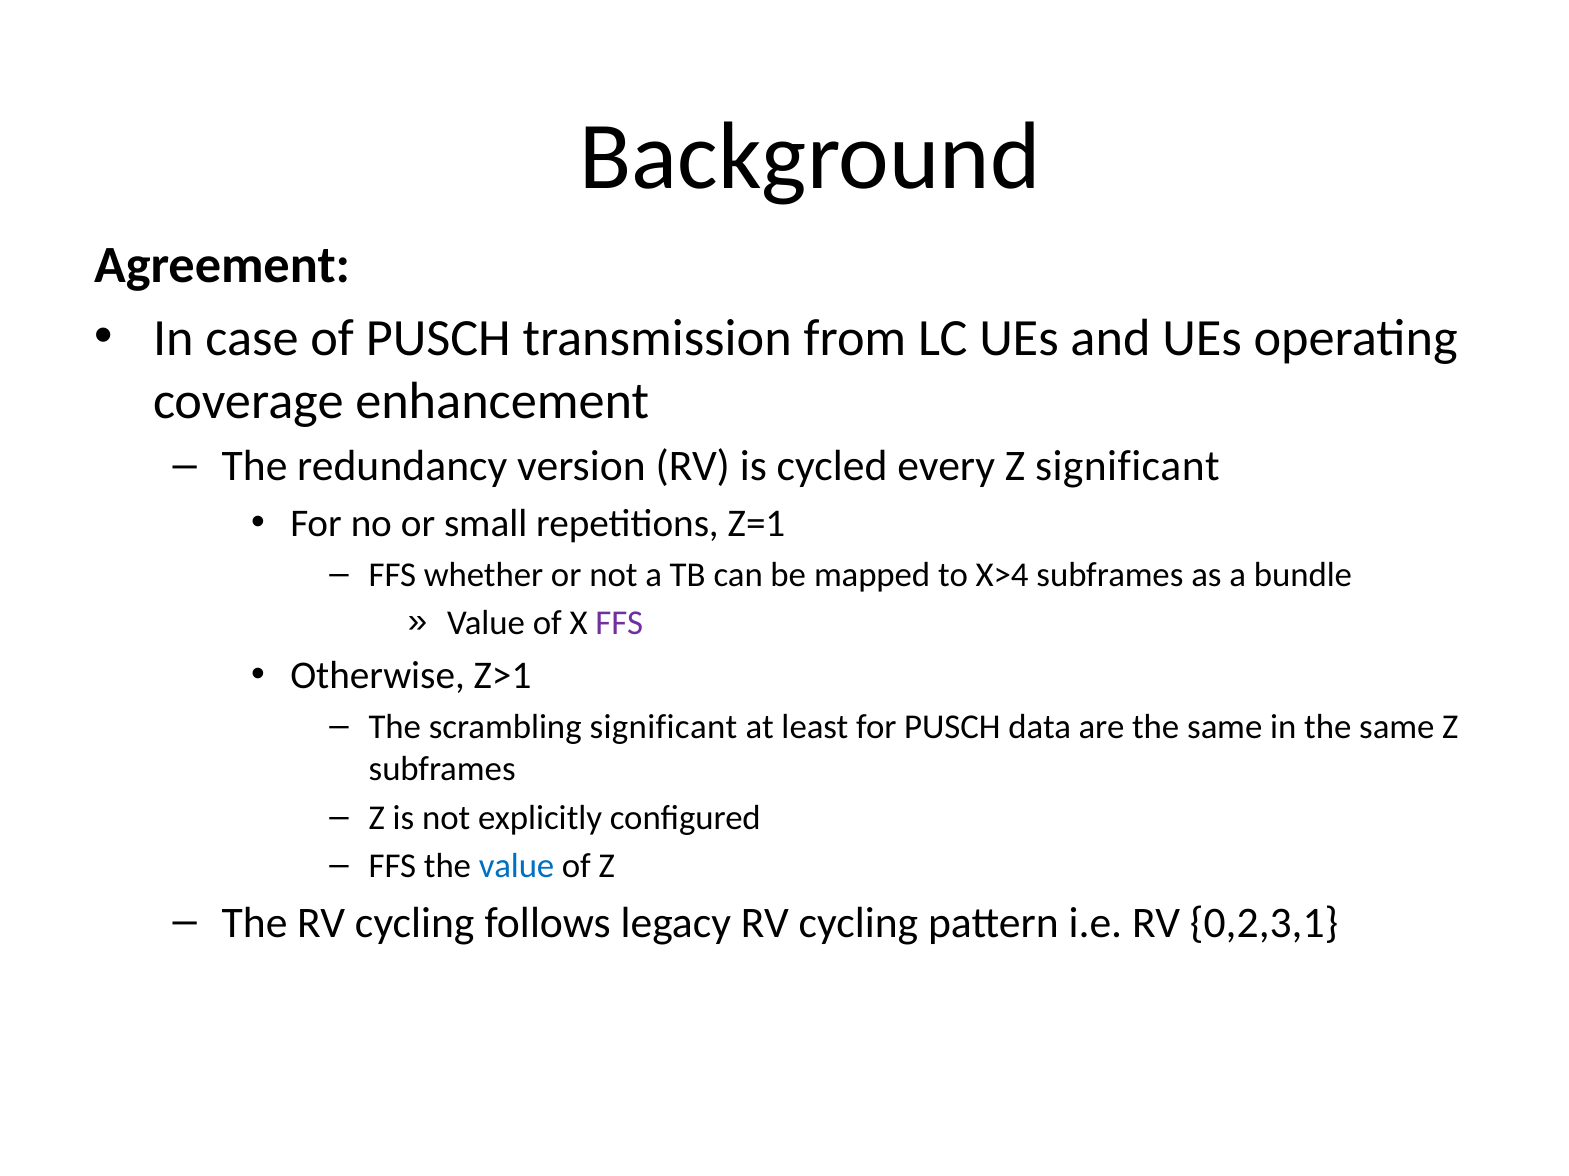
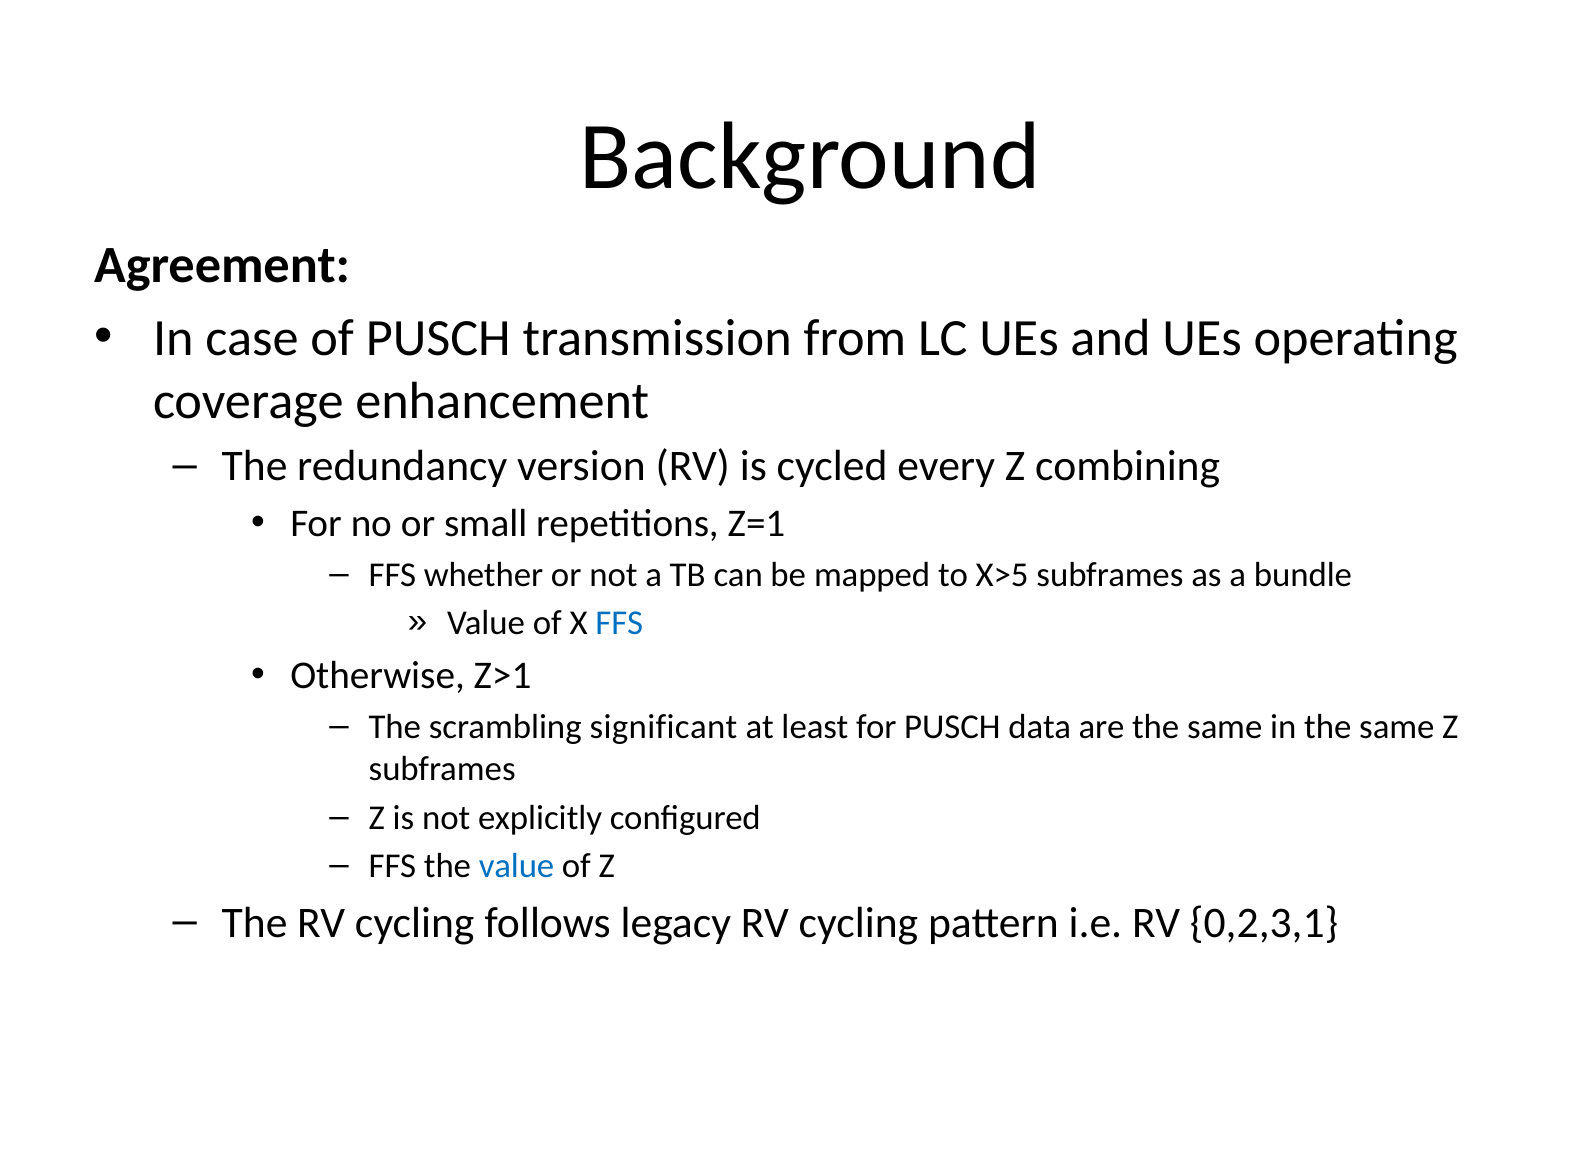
Z significant: significant -> combining
X>4: X>4 -> X>5
FFS at (619, 624) colour: purple -> blue
